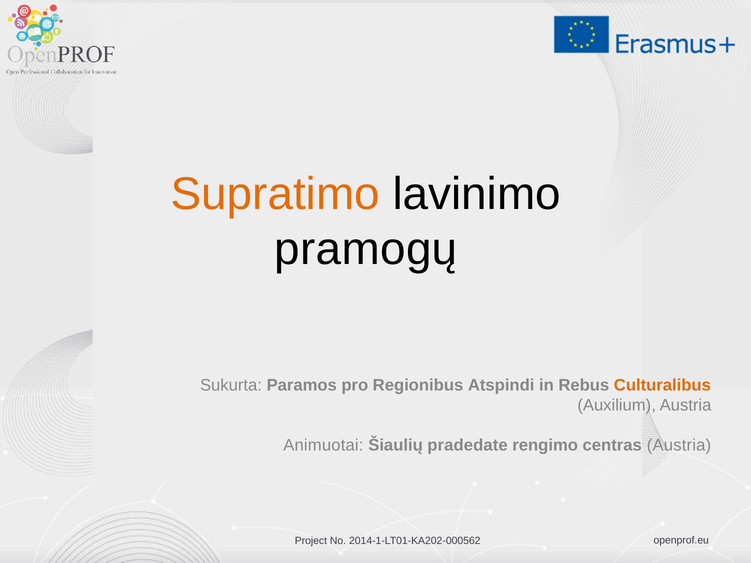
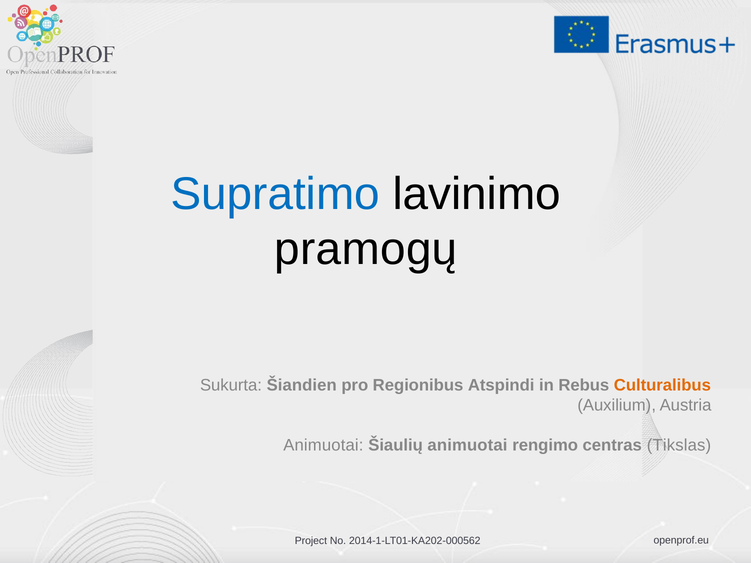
Supratimo colour: orange -> blue
Paramos: Paramos -> Šiandien
Šiaulių pradedate: pradedate -> animuotai
centras Austria: Austria -> Tikslas
